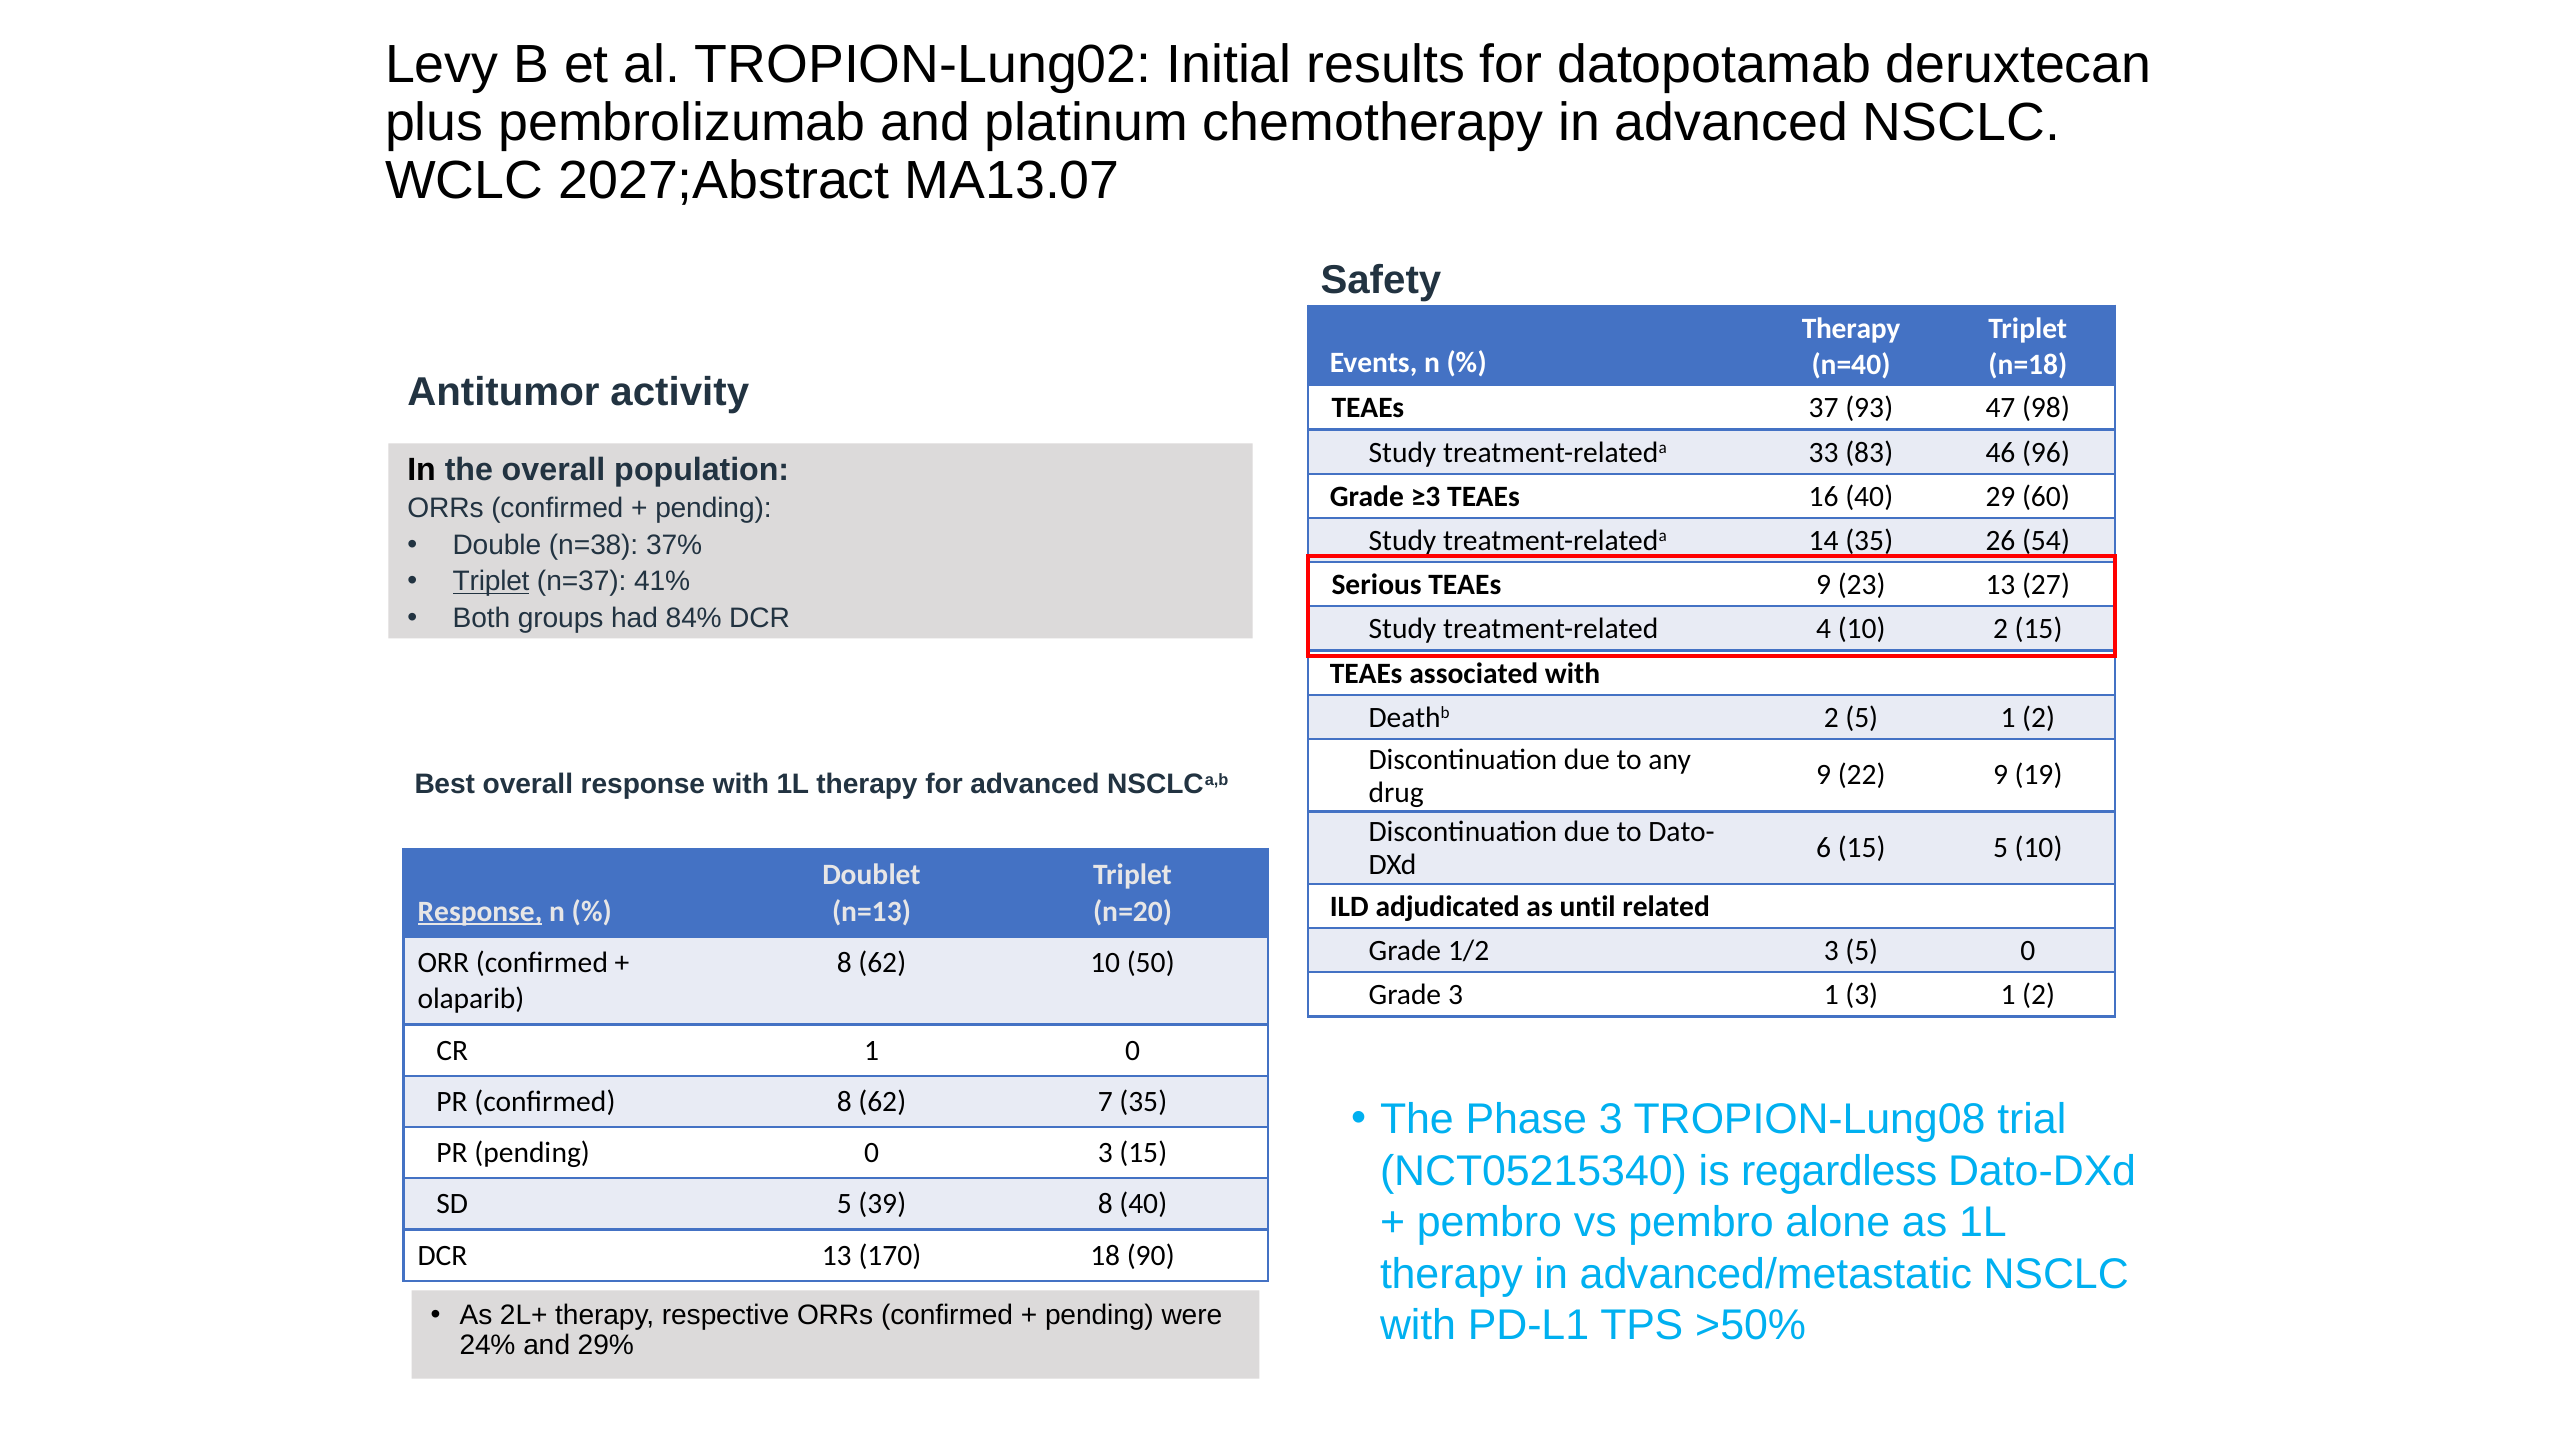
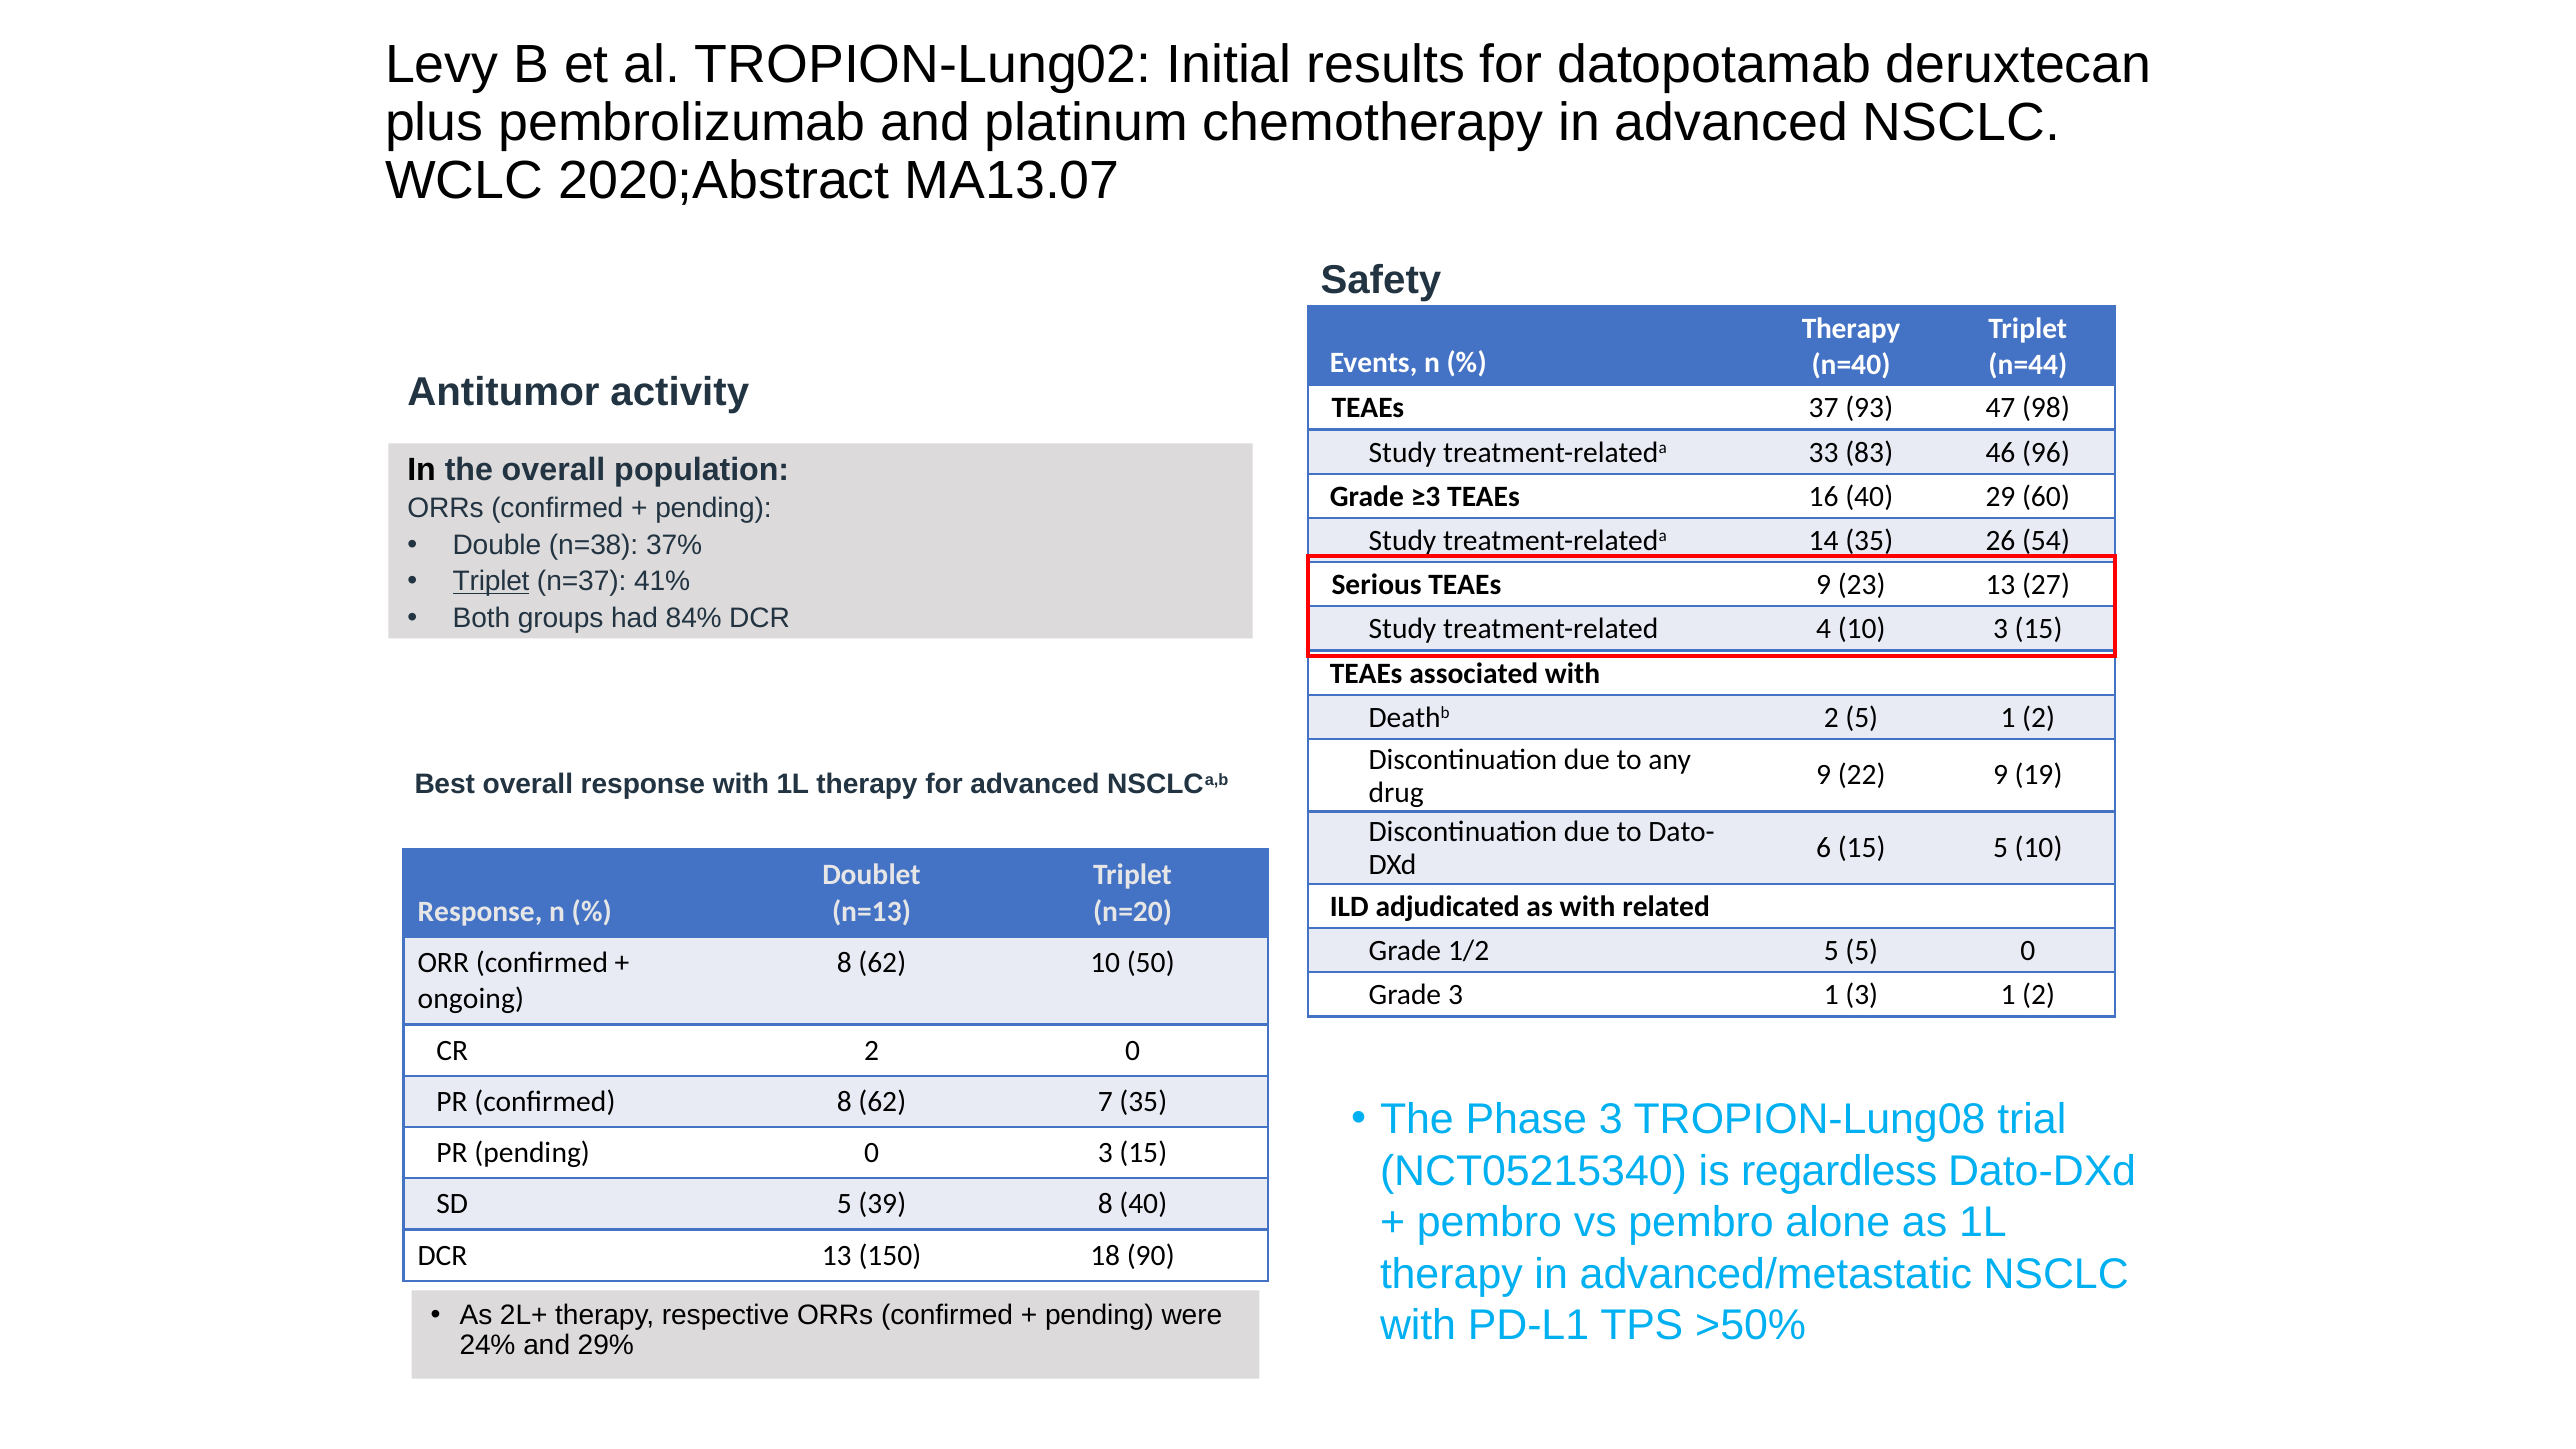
2027;Abstract: 2027;Abstract -> 2020;Abstract
n=18: n=18 -> n=44
10 2: 2 -> 3
as until: until -> with
Response at (480, 912) underline: present -> none
1/2 3: 3 -> 5
olaparib: olaparib -> ongoing
CR 1: 1 -> 2
170: 170 -> 150
